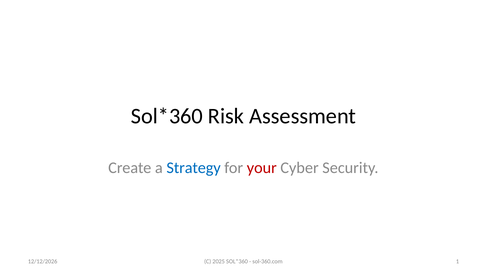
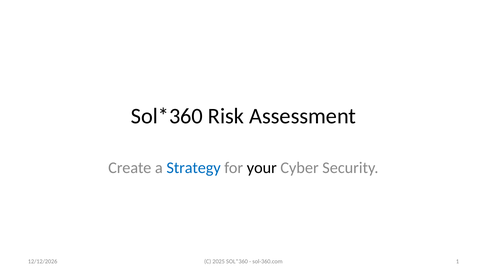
your colour: red -> black
